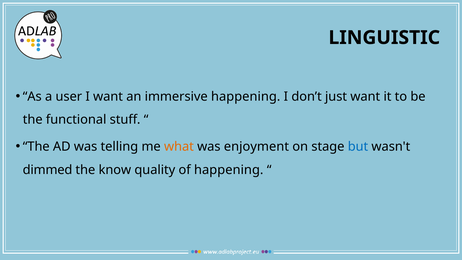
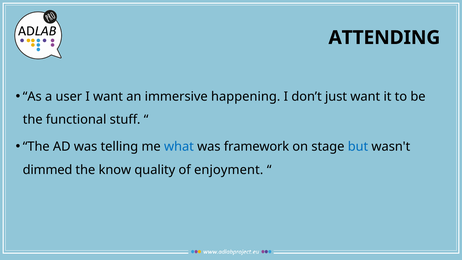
LINGUISTIC: LINGUISTIC -> ATTENDING
what colour: orange -> blue
enjoyment: enjoyment -> framework
of happening: happening -> enjoyment
